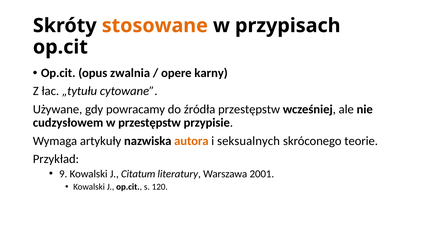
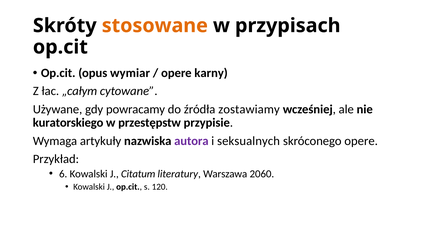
zwalnia: zwalnia -> wymiar
„tytułu: „tytułu -> „całym
źródła przestępstw: przestępstw -> zostawiamy
cudzysłowem: cudzysłowem -> kuratorskiego
autora colour: orange -> purple
skróconego teorie: teorie -> opere
9: 9 -> 6
2001: 2001 -> 2060
